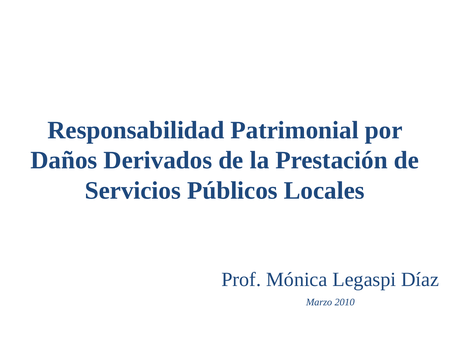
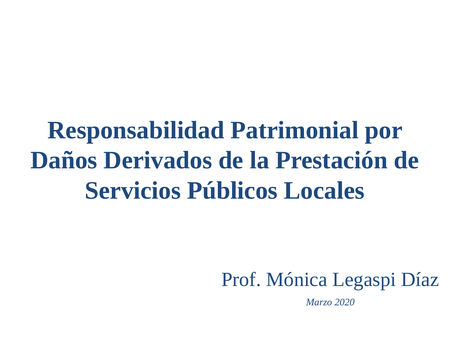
2010: 2010 -> 2020
